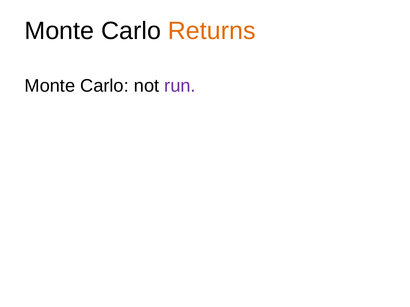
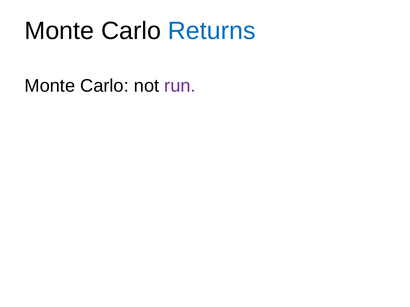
Returns colour: orange -> blue
